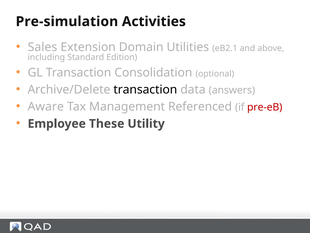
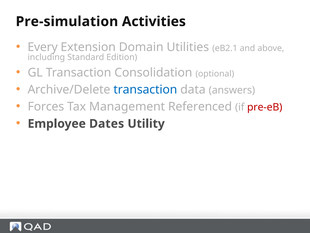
Sales: Sales -> Every
transaction at (145, 89) colour: black -> blue
Aware: Aware -> Forces
These: These -> Dates
